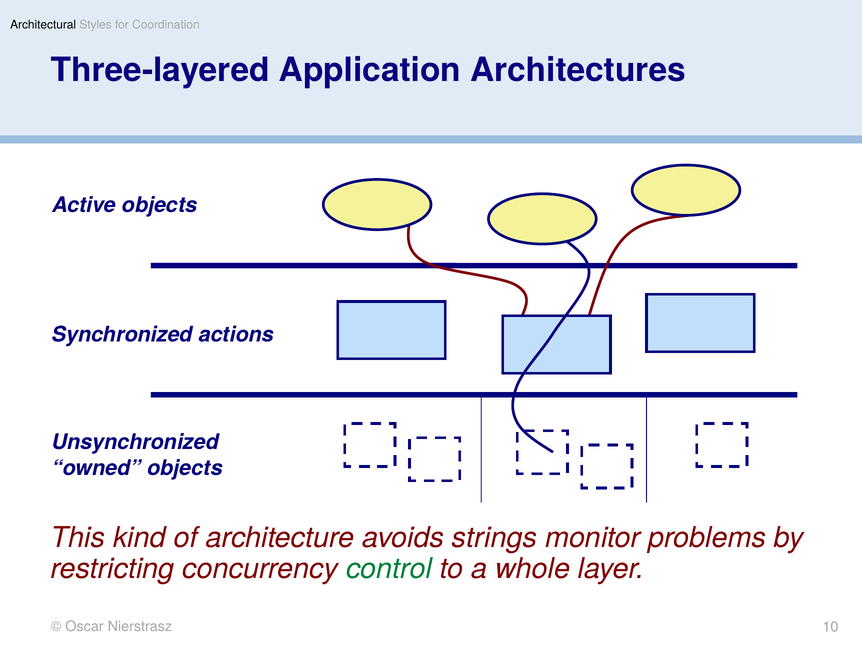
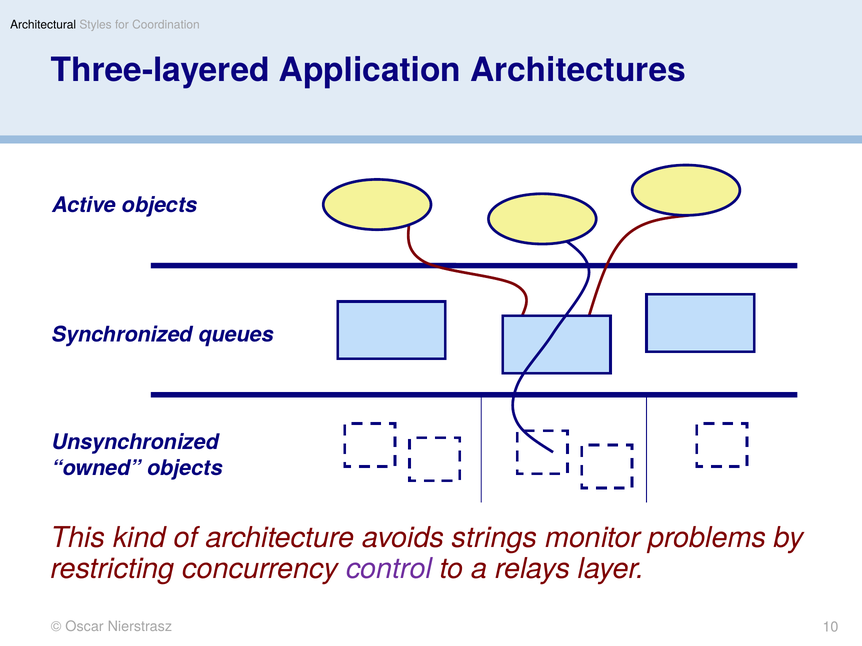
actions: actions -> queues
control colour: green -> purple
whole: whole -> relays
